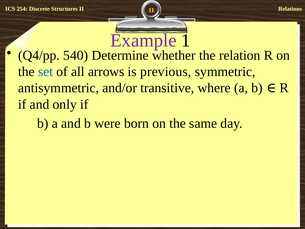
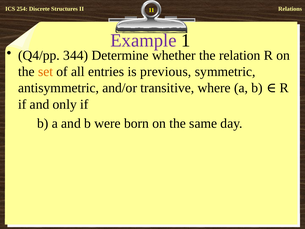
540: 540 -> 344
set colour: blue -> orange
arrows: arrows -> entries
